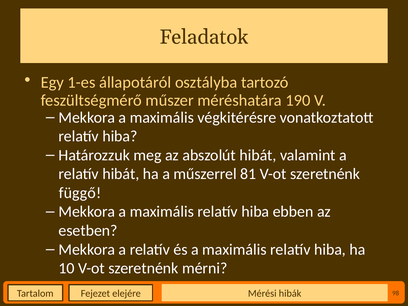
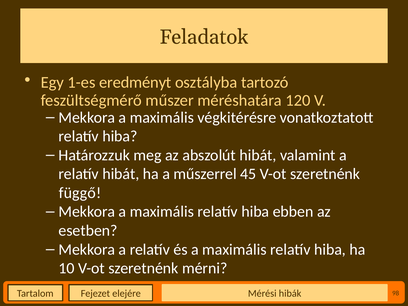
állapotáról: állapotáról -> eredményt
190: 190 -> 120
81: 81 -> 45
